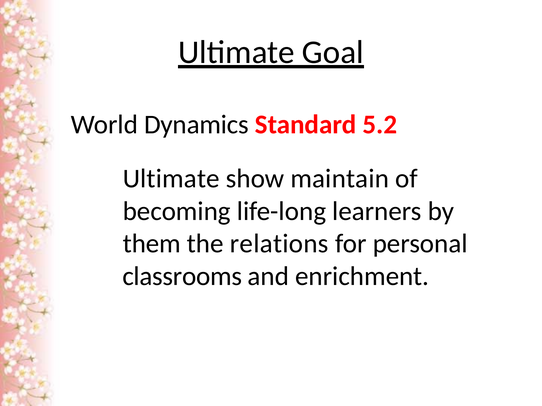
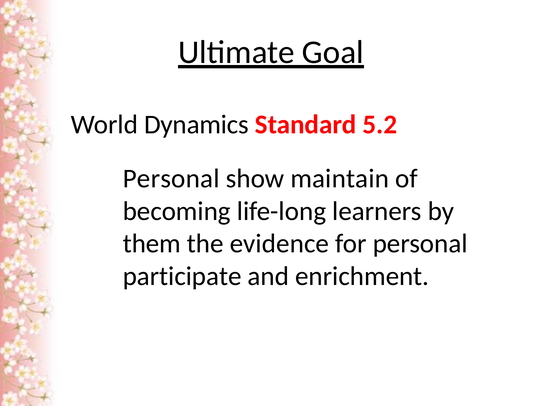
Ultimate at (171, 179): Ultimate -> Personal
relations: relations -> evidence
classrooms: classrooms -> participate
